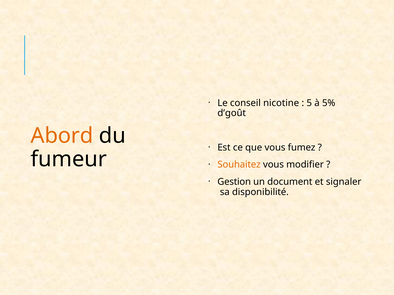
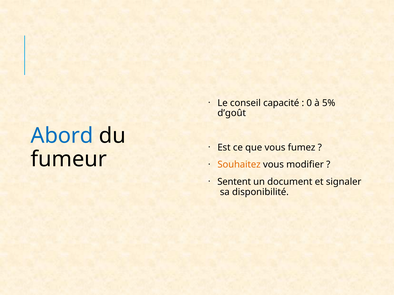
nicotine: nicotine -> capacité
5: 5 -> 0
Abord colour: orange -> blue
Gestion: Gestion -> Sentent
